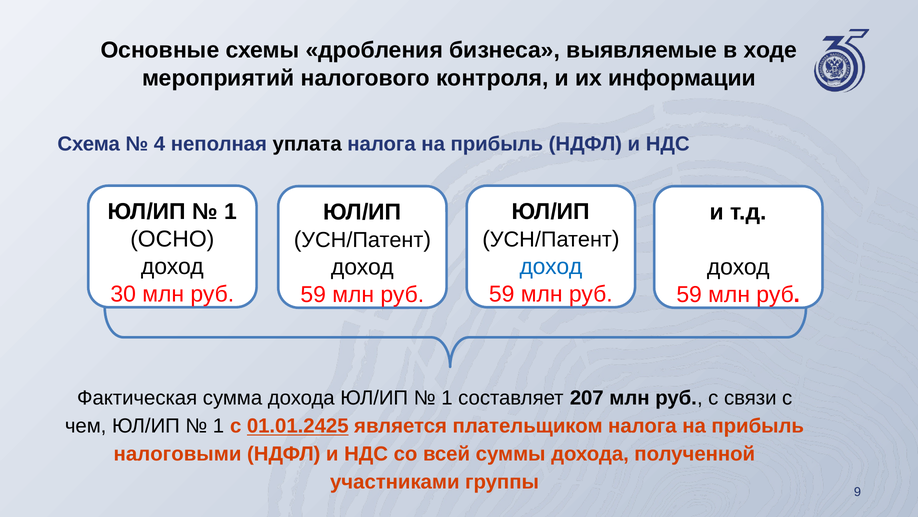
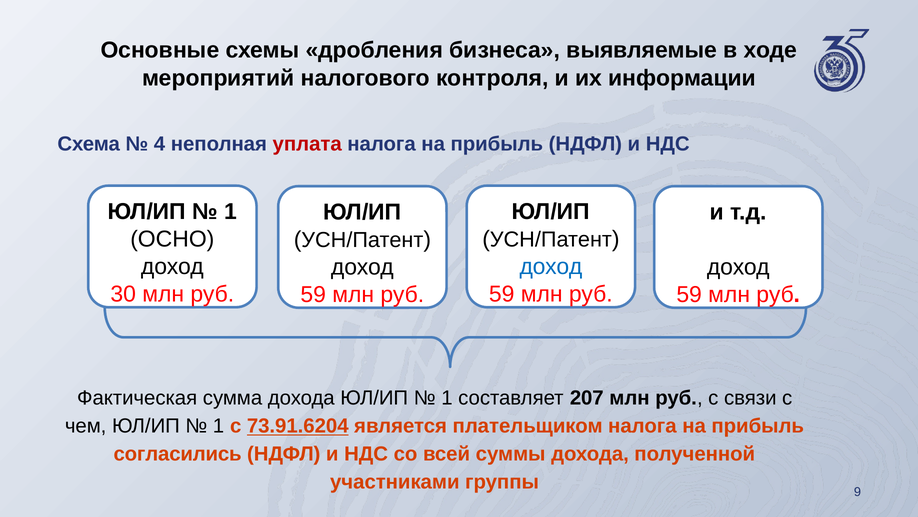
уплата colour: black -> red
01.01.2425: 01.01.2425 -> 73.91.6204
налоговыми: налоговыми -> согласились
